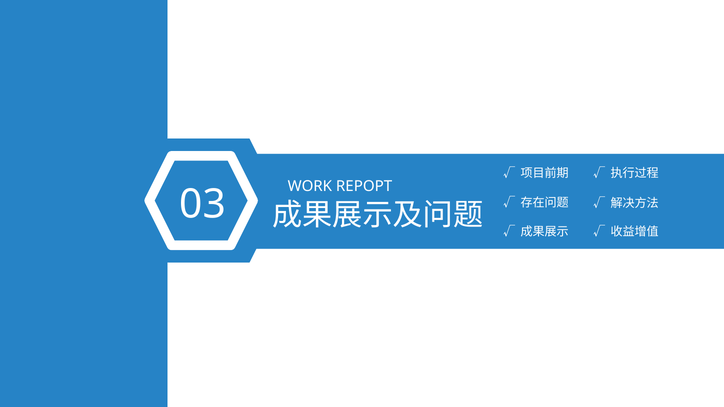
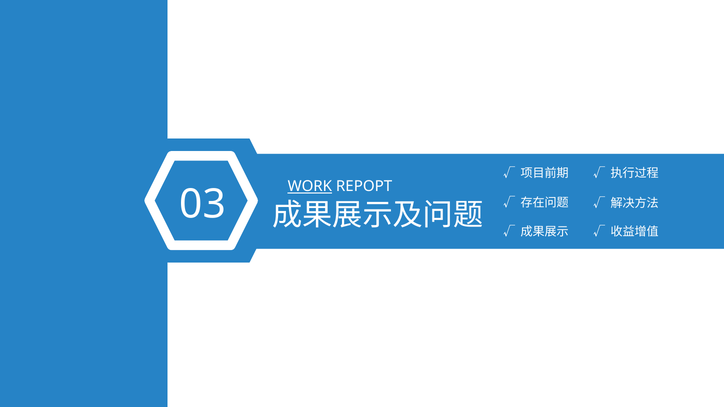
WORK underline: none -> present
